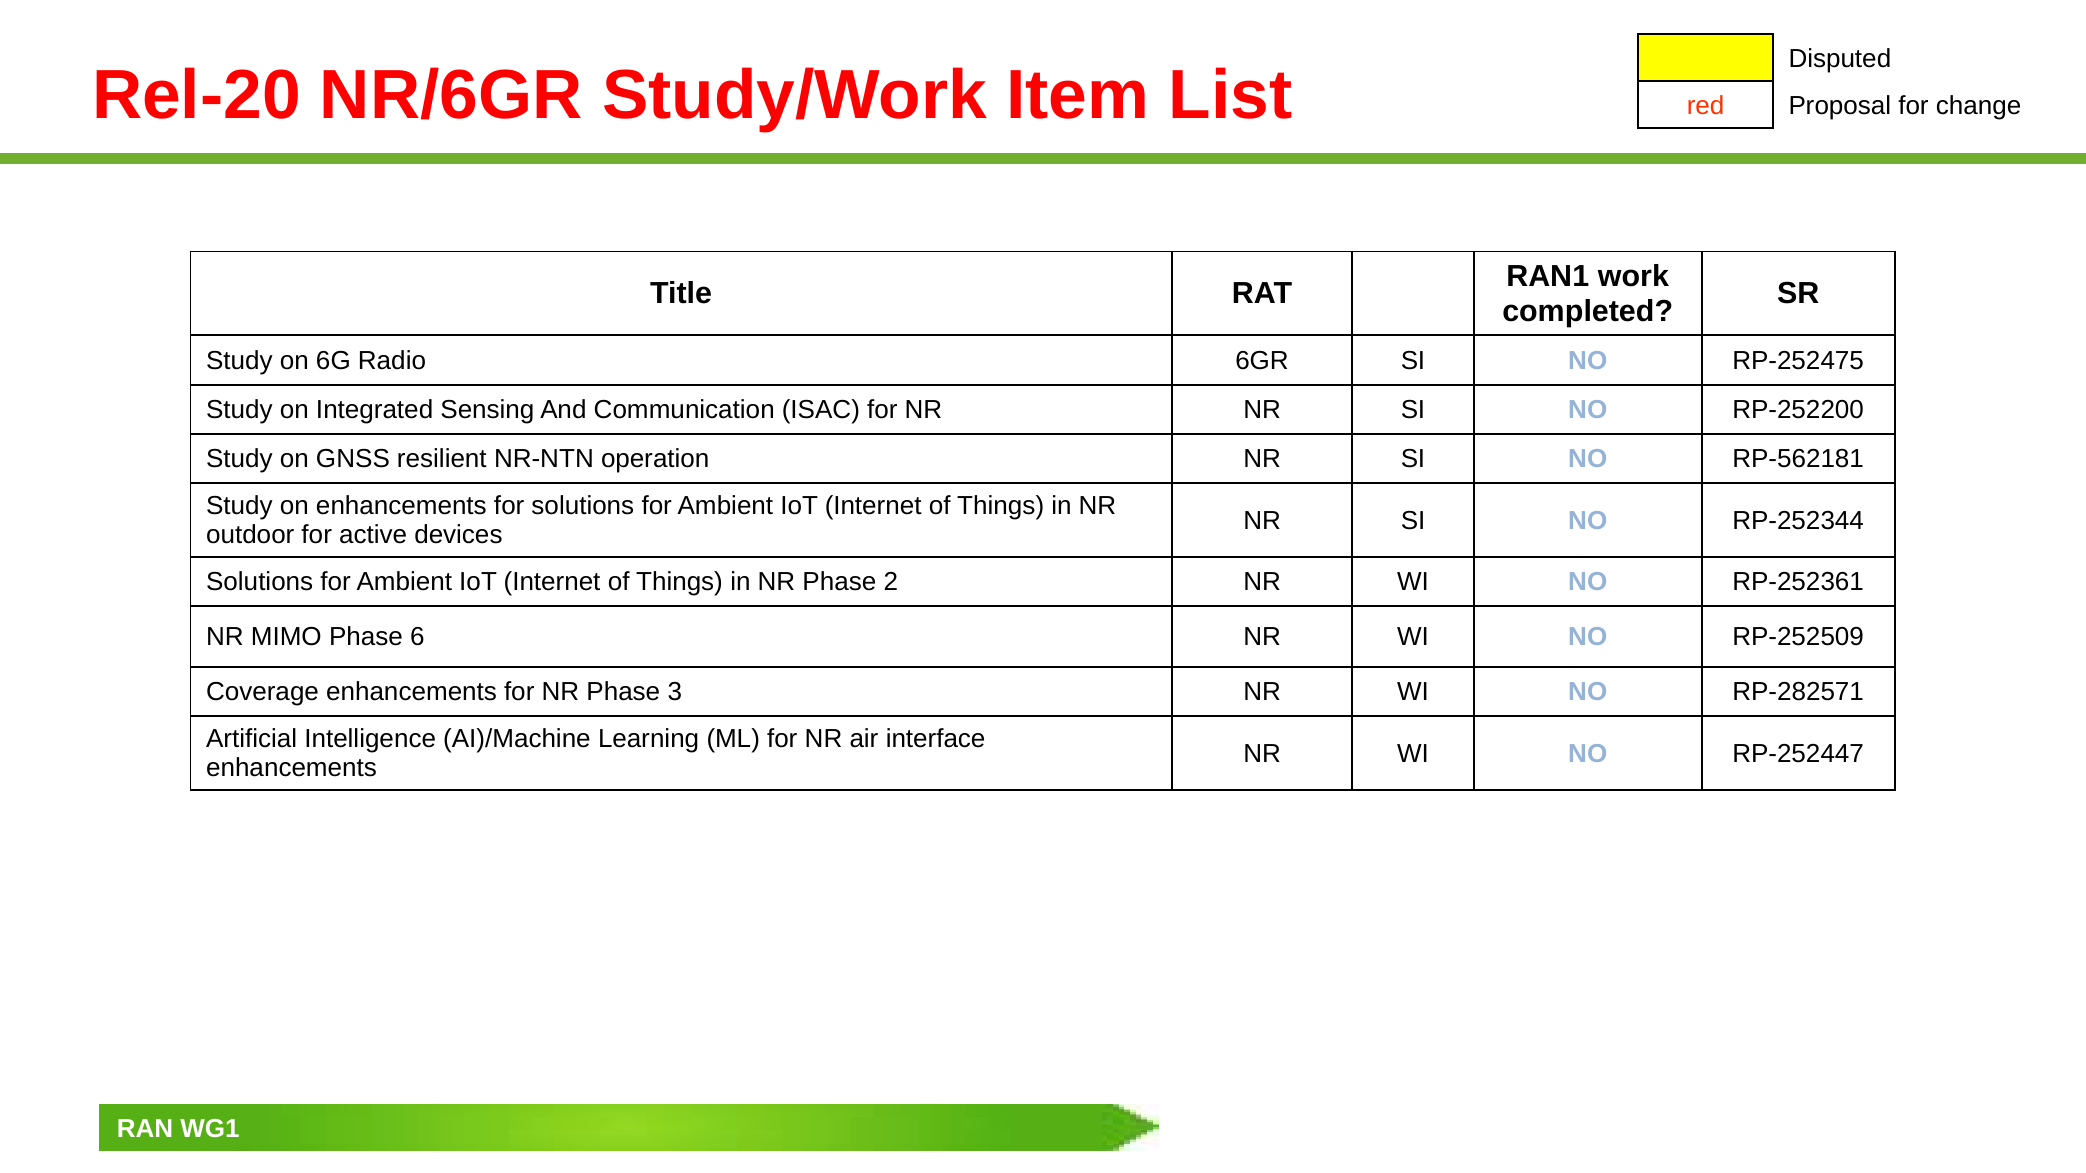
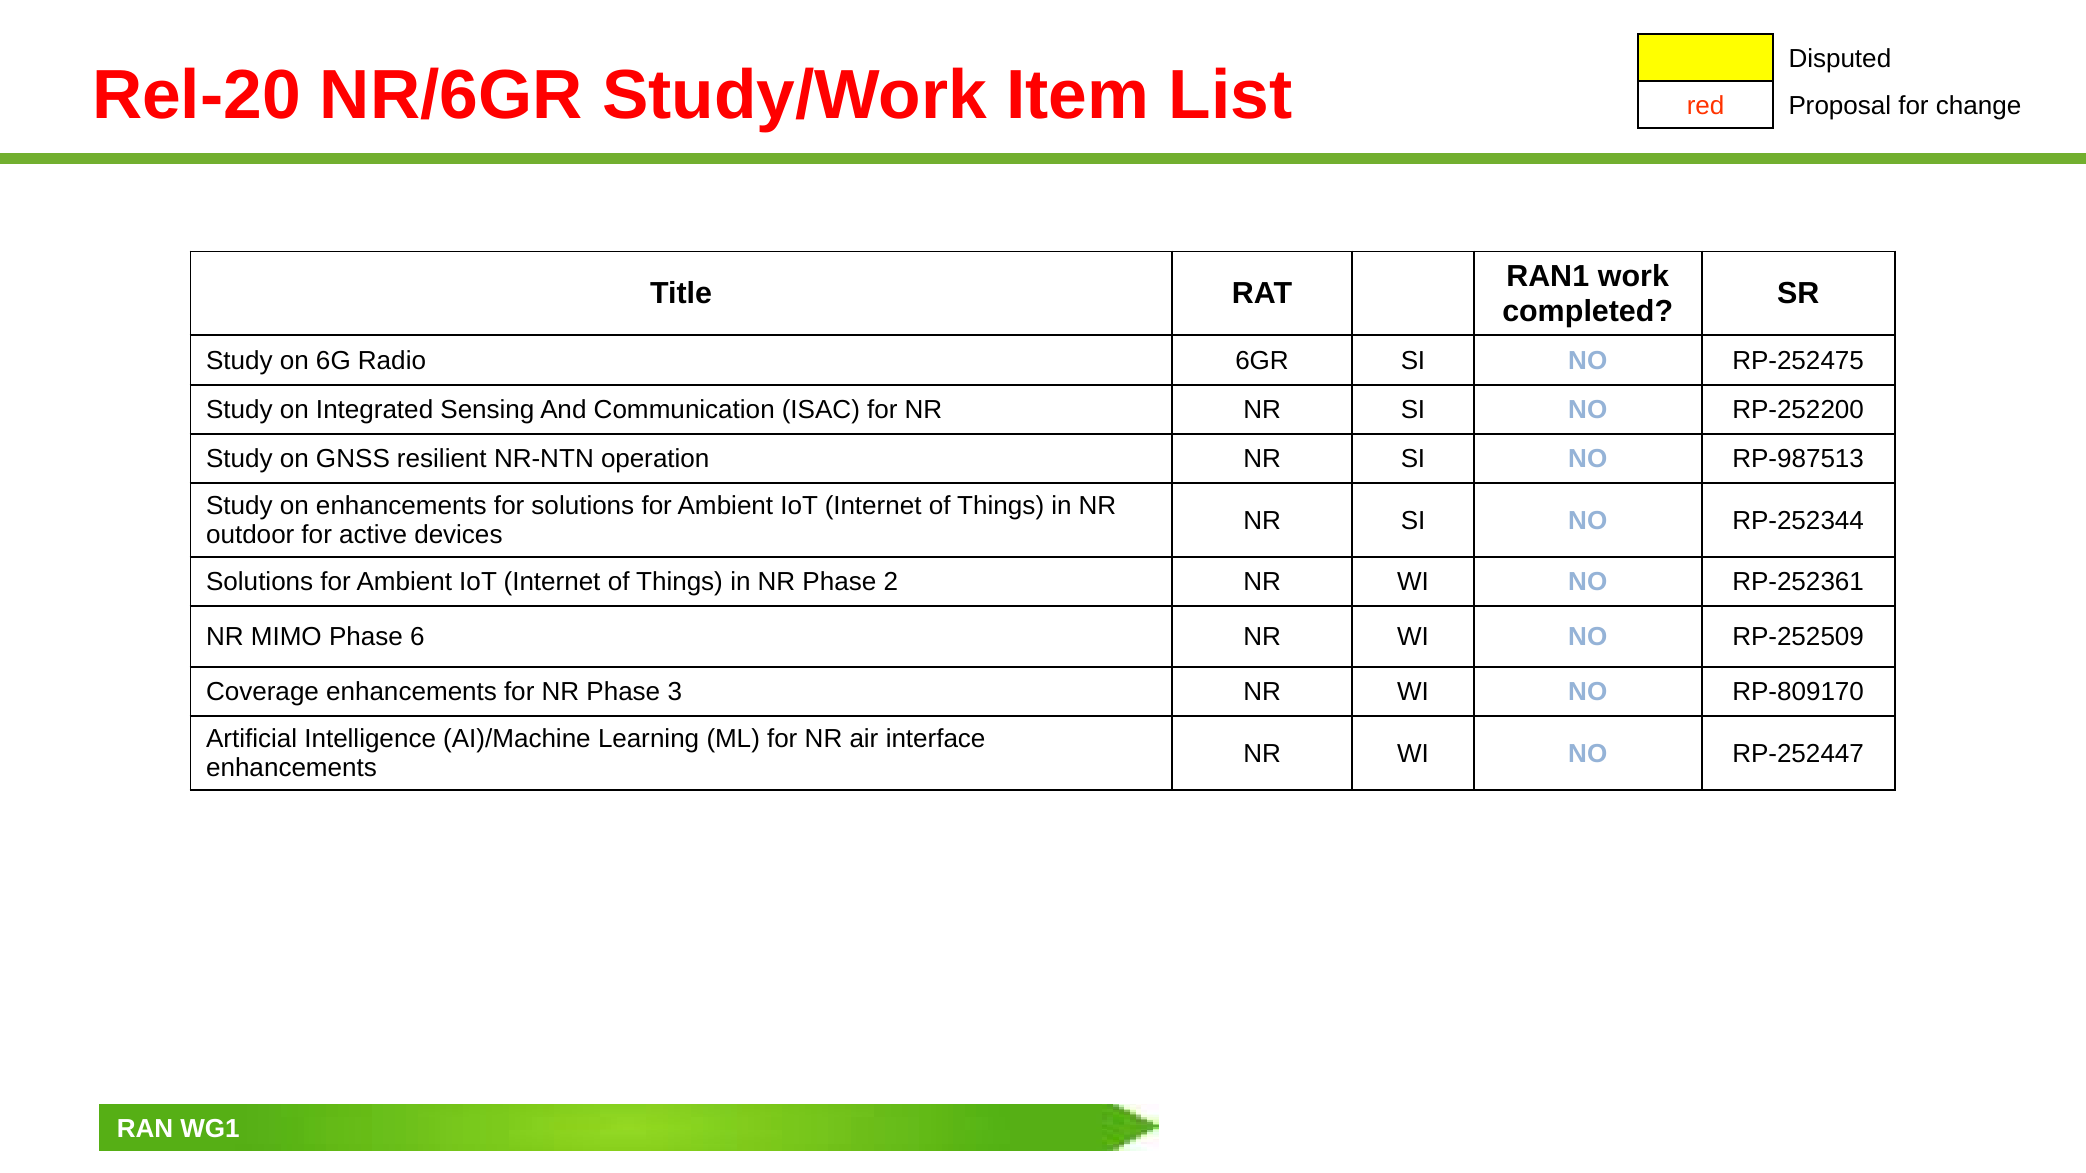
RP-562181: RP-562181 -> RP-987513
RP-282571: RP-282571 -> RP-809170
